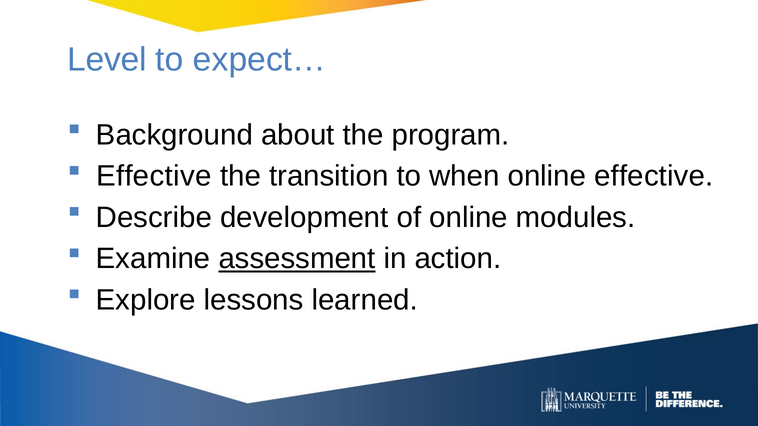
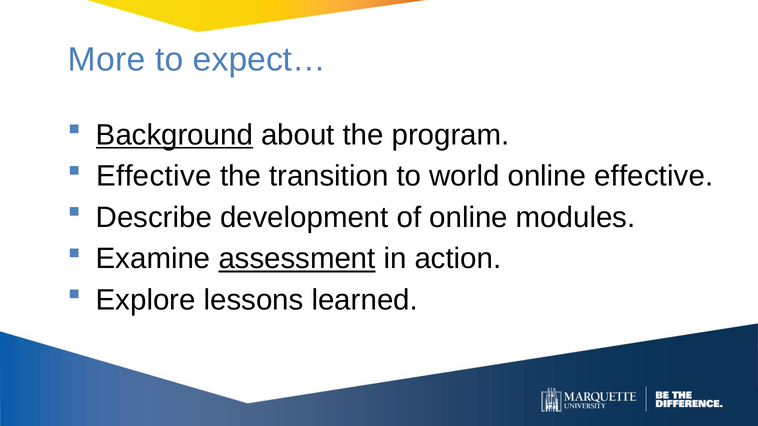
Level: Level -> More
Background underline: none -> present
when: when -> world
